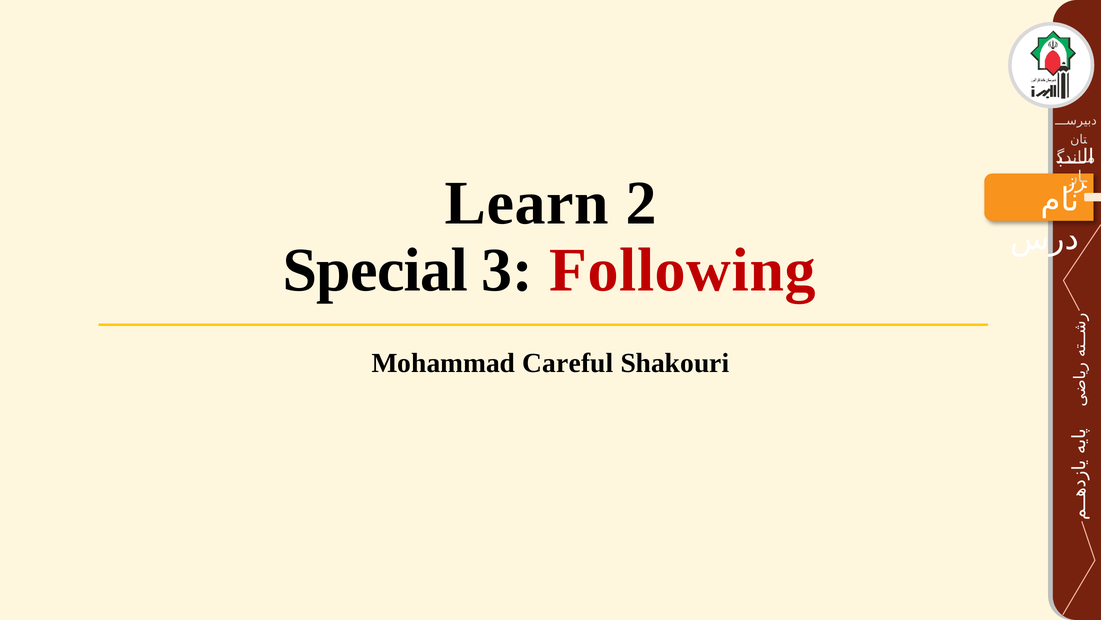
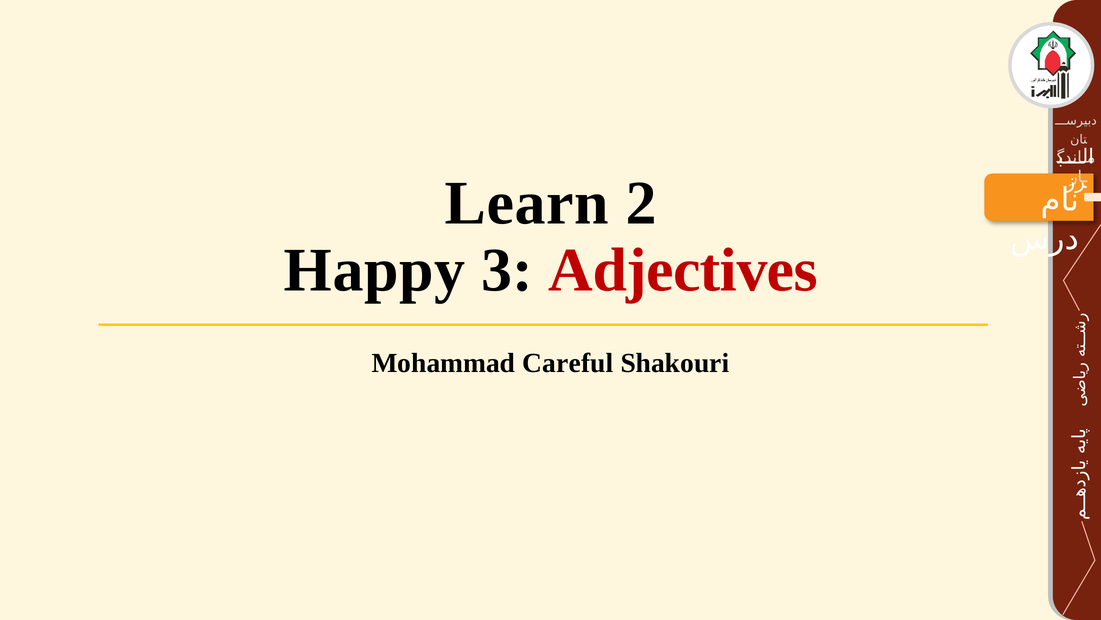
Special: Special -> Happy
Following: Following -> Adjectives
